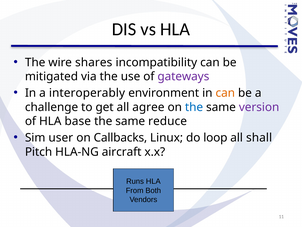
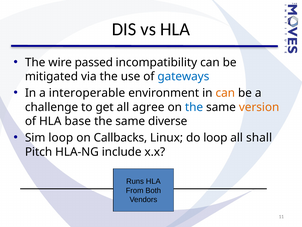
shares: shares -> passed
gateways colour: purple -> blue
interoperably: interoperably -> interoperable
version colour: purple -> orange
reduce: reduce -> diverse
Sim user: user -> loop
aircraft: aircraft -> include
